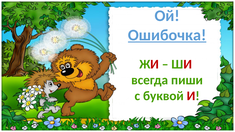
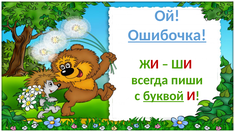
буквой underline: none -> present
